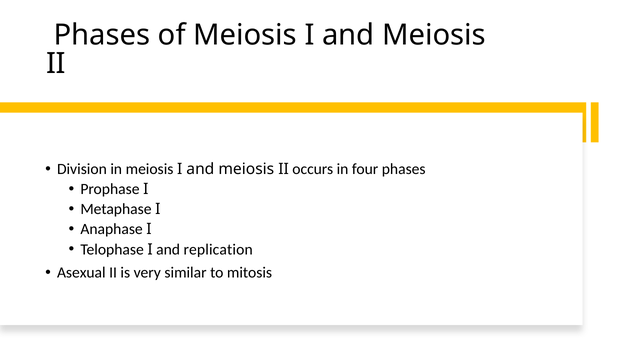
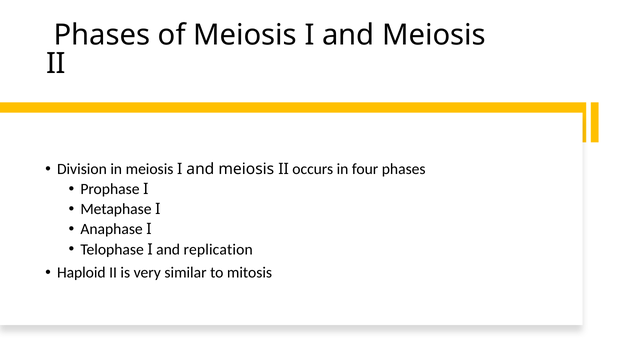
Asexual: Asexual -> Haploid
